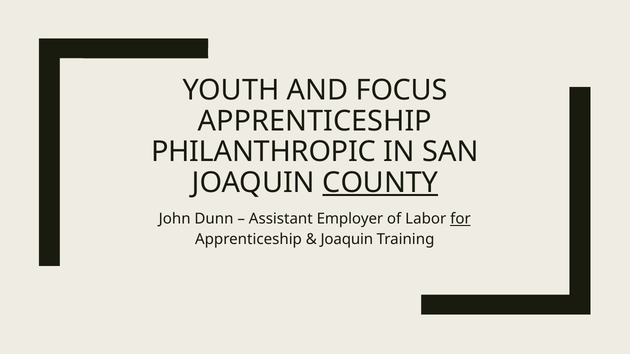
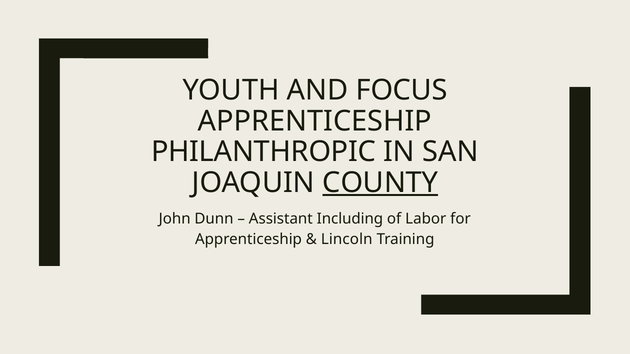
Employer: Employer -> Including
for underline: present -> none
Joaquin at (347, 239): Joaquin -> Lincoln
